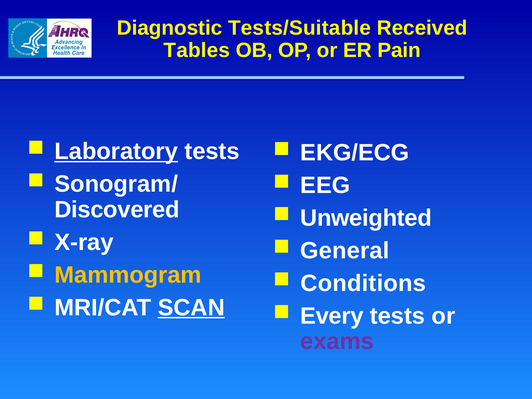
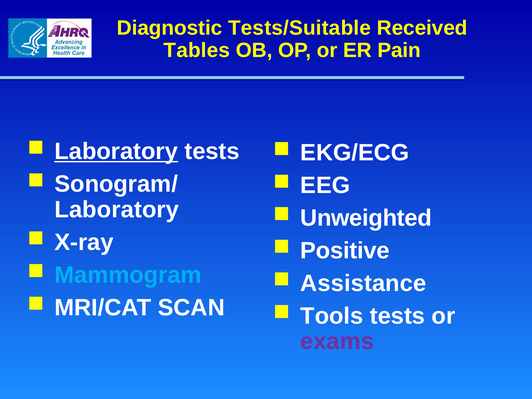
Discovered at (117, 210): Discovered -> Laboratory
General: General -> Positive
Mammogram colour: yellow -> light blue
Conditions: Conditions -> Assistance
SCAN underline: present -> none
Every: Every -> Tools
